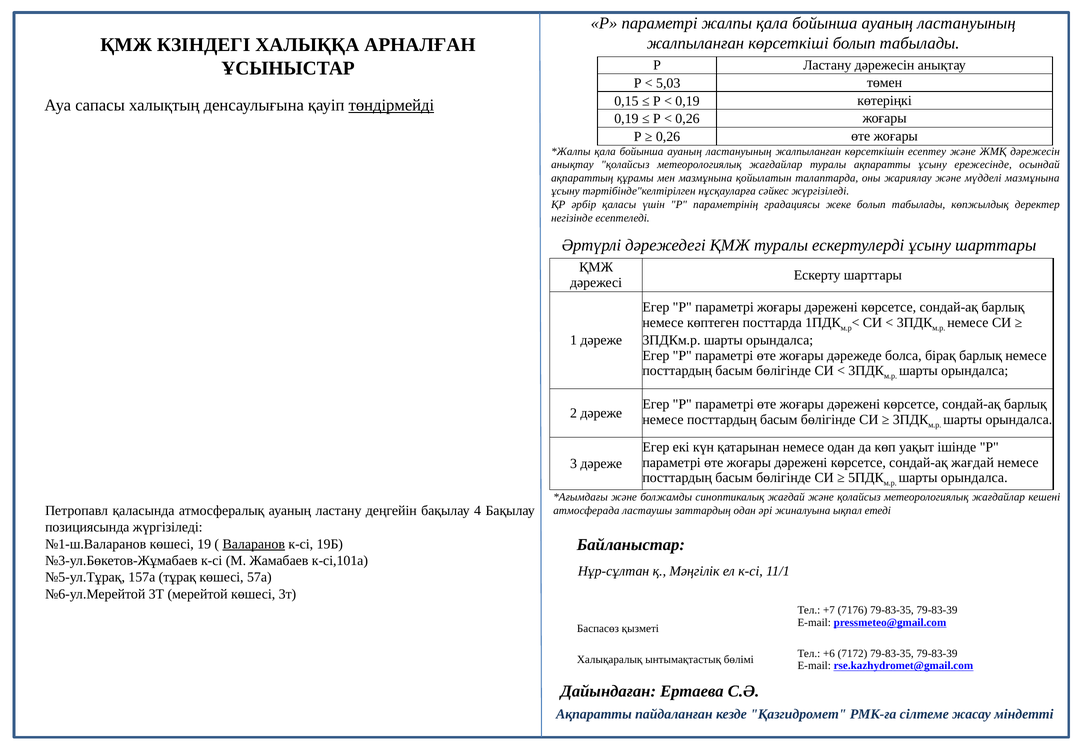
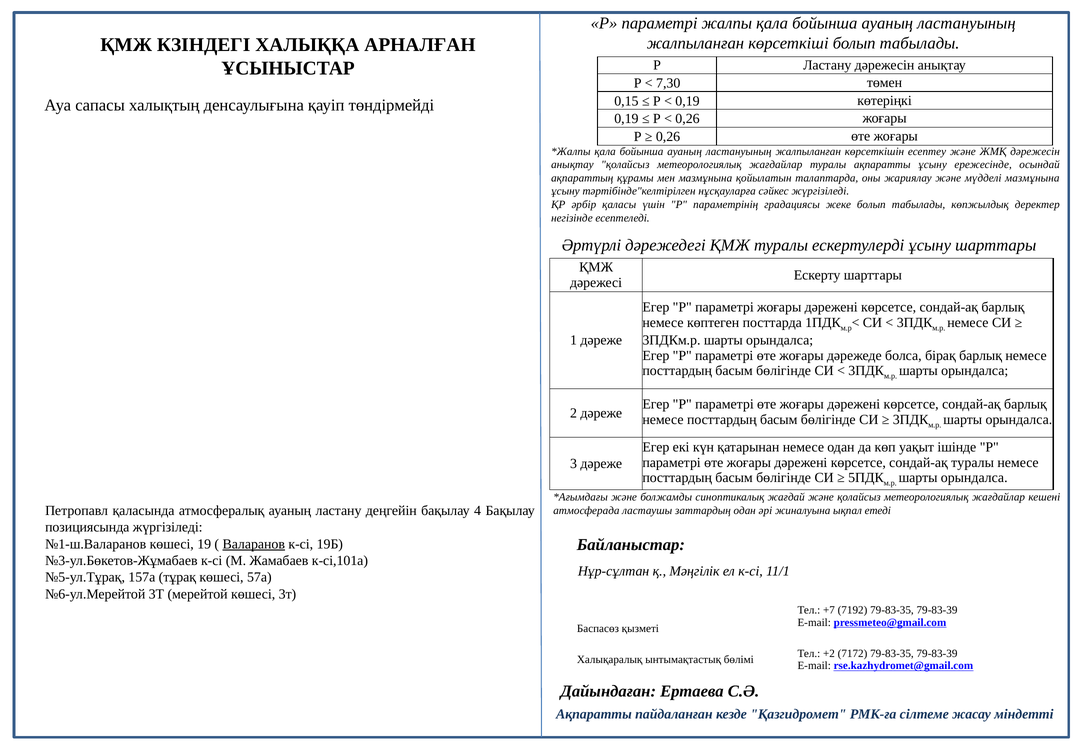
5,03: 5,03 -> 7,30
төндірмейді underline: present -> none
сондай-ақ жағдай: жағдай -> туралы
7176: 7176 -> 7192
+6: +6 -> +2
